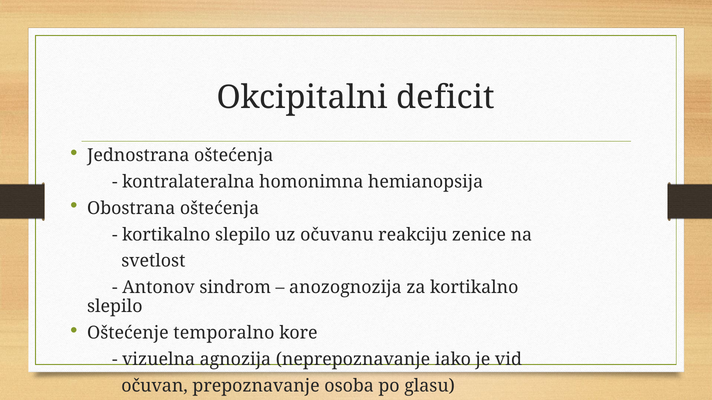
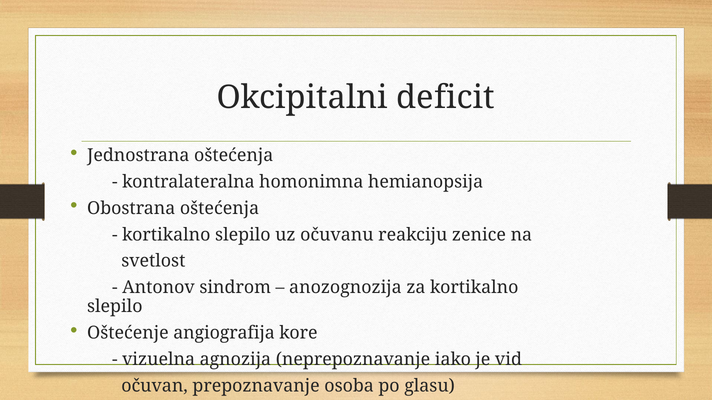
temporalno: temporalno -> angiografija
